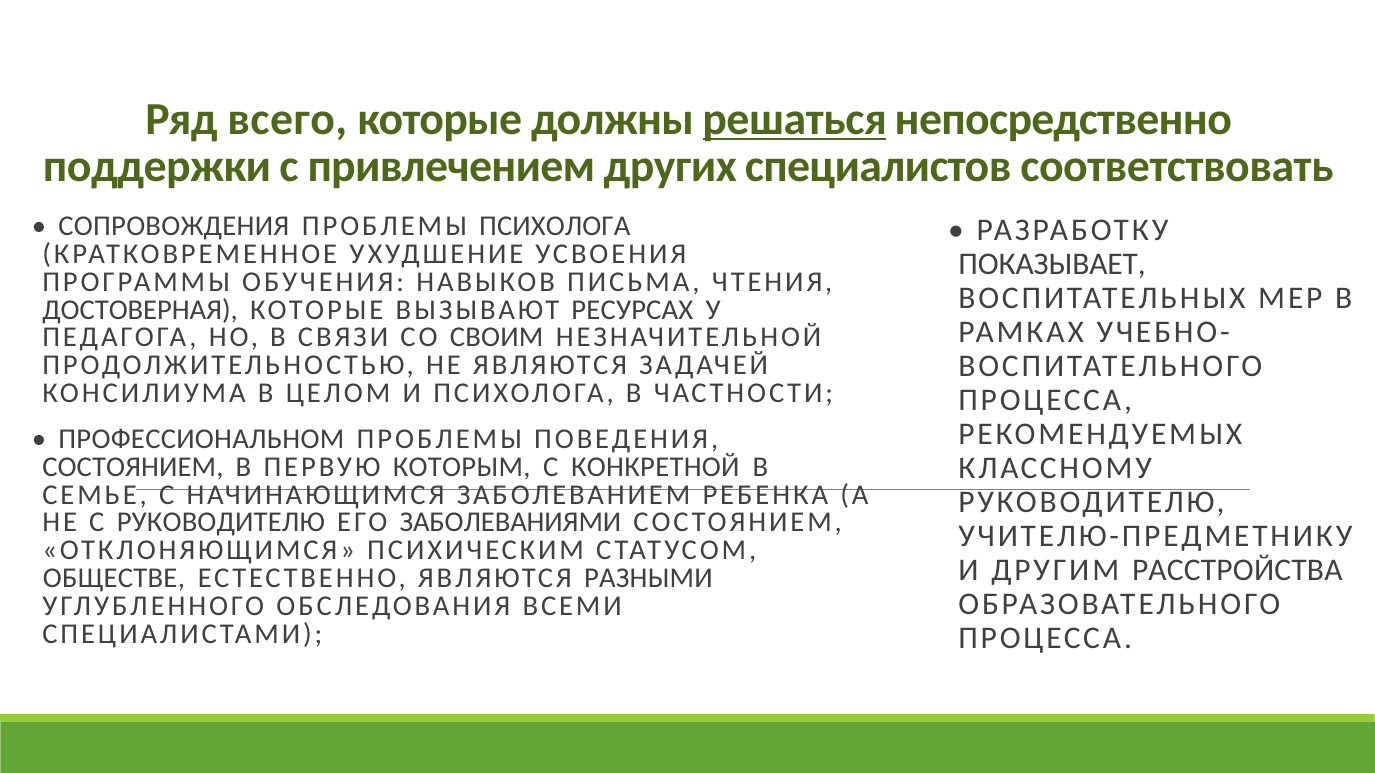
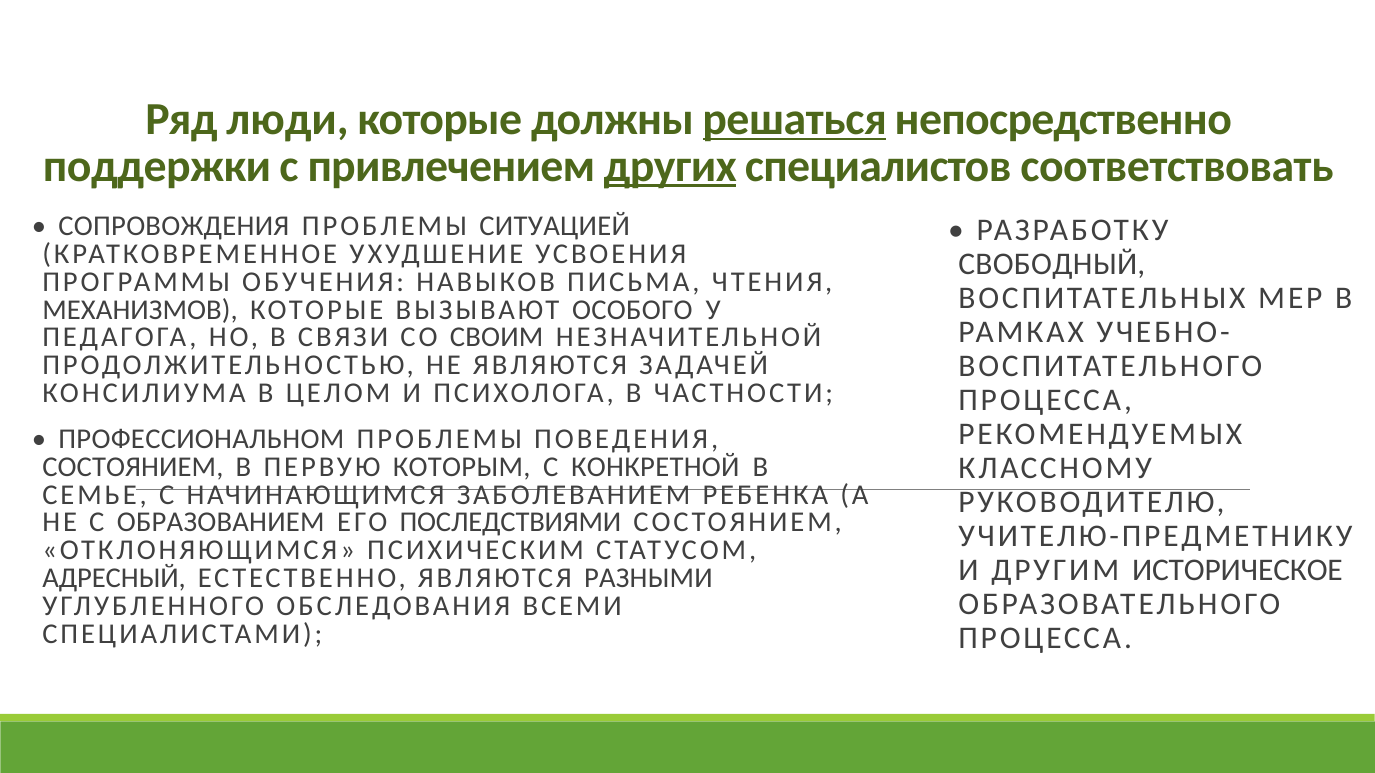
всего: всего -> люди
других underline: none -> present
ПРОБЛЕМЫ ПСИХОЛОГА: ПСИХОЛОГА -> СИТУАЦИЕЙ
ПОКАЗЫВАЕТ: ПОКАЗЫВАЕТ -> СВОБОДНЫЙ
ДОСТОВЕРНАЯ: ДОСТОВЕРНАЯ -> МЕХАНИЗМОВ
РЕСУРСАХ: РЕСУРСАХ -> ОСОБОГО
С РУКОВОДИТЕЛЮ: РУКОВОДИТЕЛЮ -> ОБРАЗОВАНИЕМ
ЗАБОЛЕВАНИЯМИ: ЗАБОЛЕВАНИЯМИ -> ПОСЛЕДСТВИЯМИ
РАССТРОЙСТВА: РАССТРОЙСТВА -> ИСТОРИЧЕСКОЕ
ОБЩЕСТВЕ: ОБЩЕСТВЕ -> АДРЕСНЫЙ
